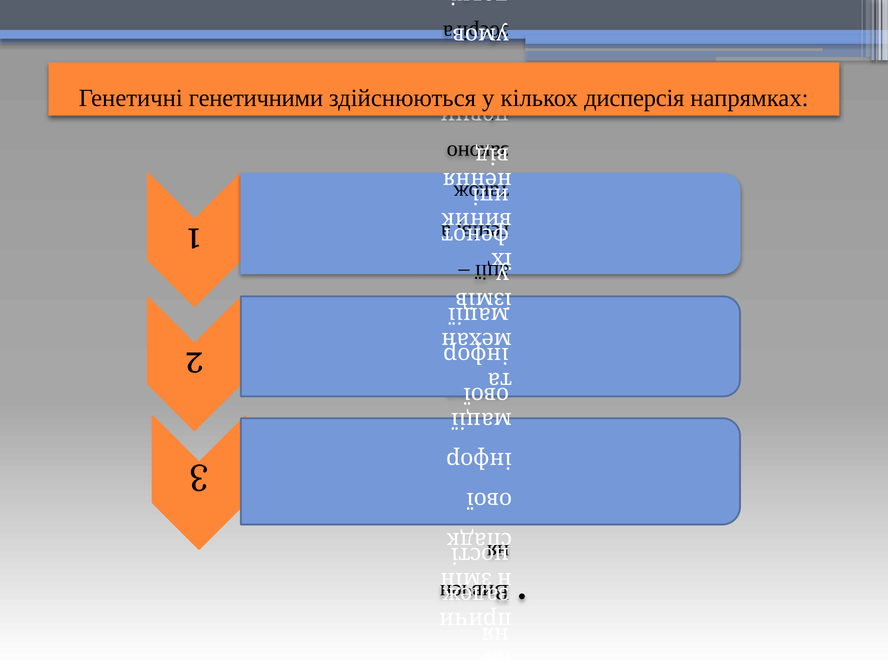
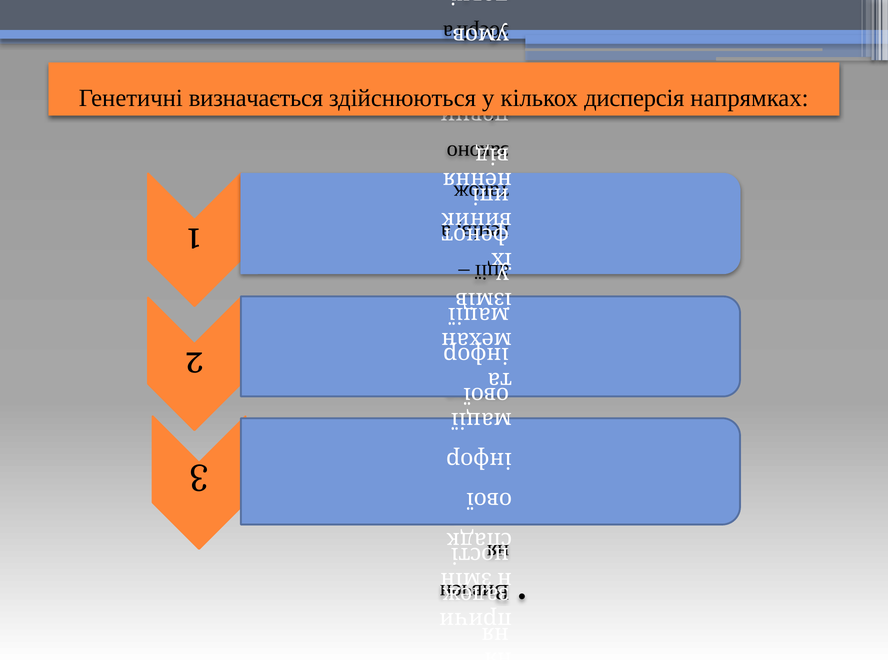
генетичними: генетичними -> визначається
